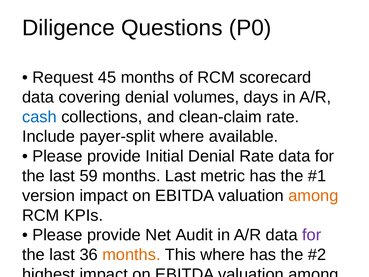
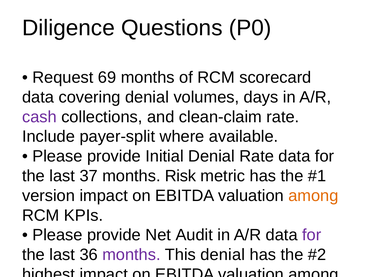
45: 45 -> 69
cash at (39, 117) colour: blue -> purple
59: 59 -> 37
months Last: Last -> Risk
months at (131, 255) colour: orange -> purple
This where: where -> denial
